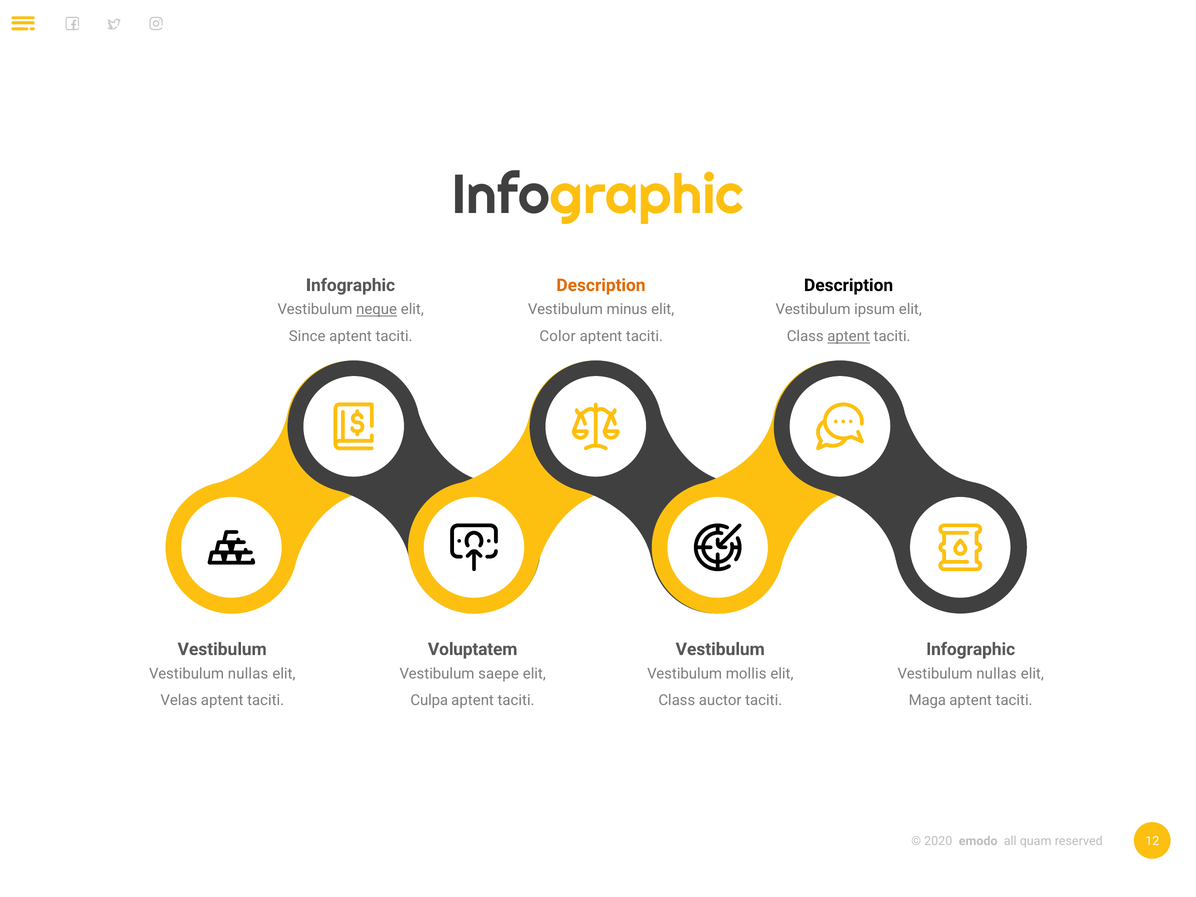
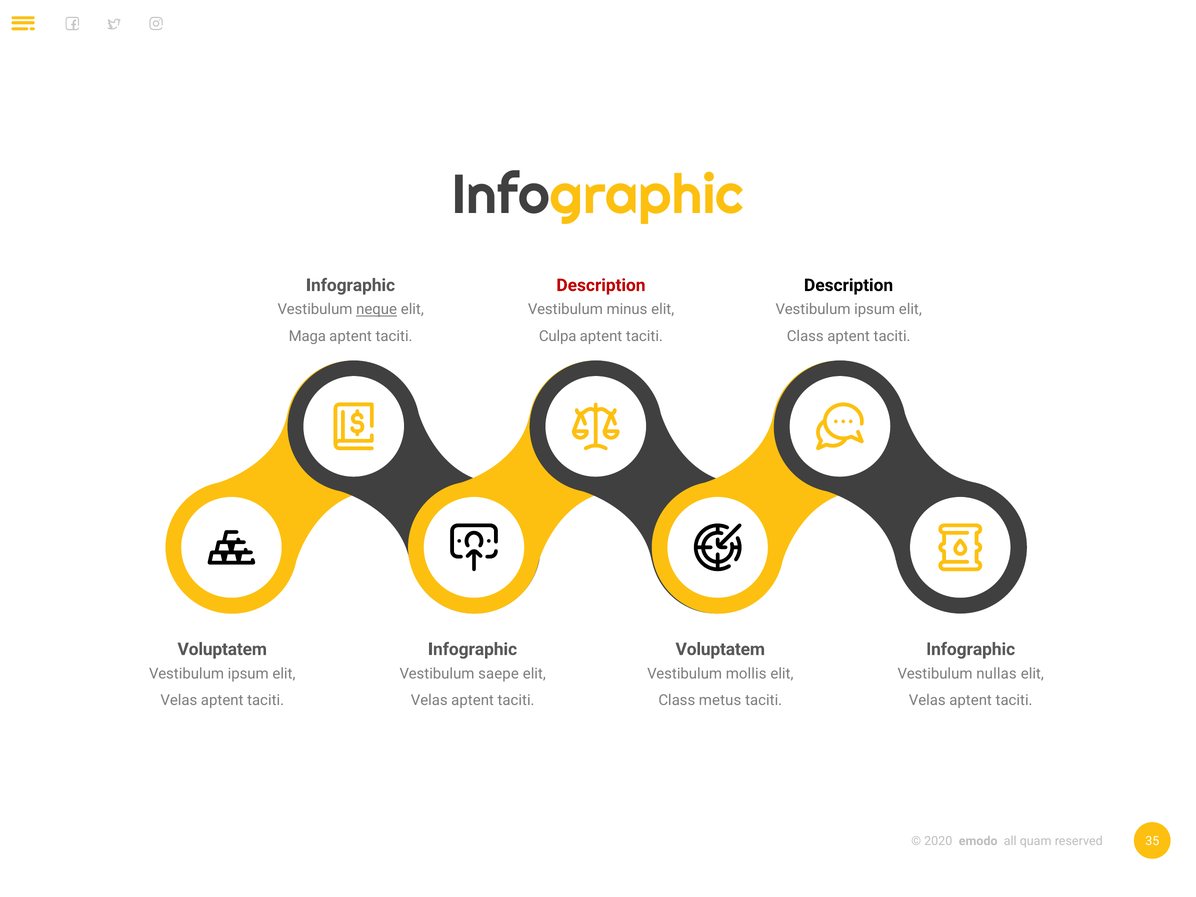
Description at (601, 285) colour: orange -> red
Since: Since -> Maga
Color: Color -> Culpa
aptent at (849, 336) underline: present -> none
Vestibulum at (222, 649): Vestibulum -> Voluptatem
Voluptatem at (473, 649): Voluptatem -> Infographic
Vestibulum at (720, 649): Vestibulum -> Voluptatem
nullas at (248, 674): nullas -> ipsum
Culpa at (429, 701): Culpa -> Velas
auctor: auctor -> metus
Maga at (927, 701): Maga -> Velas
12: 12 -> 35
